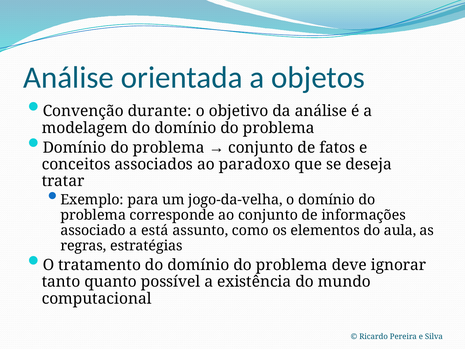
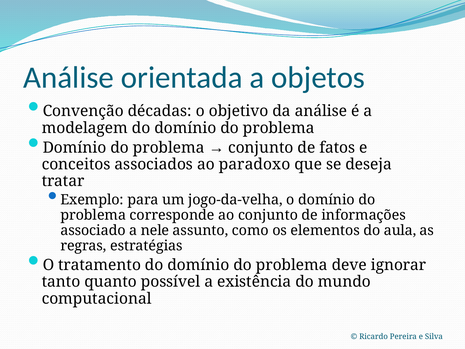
durante: durante -> décadas
está: está -> nele
